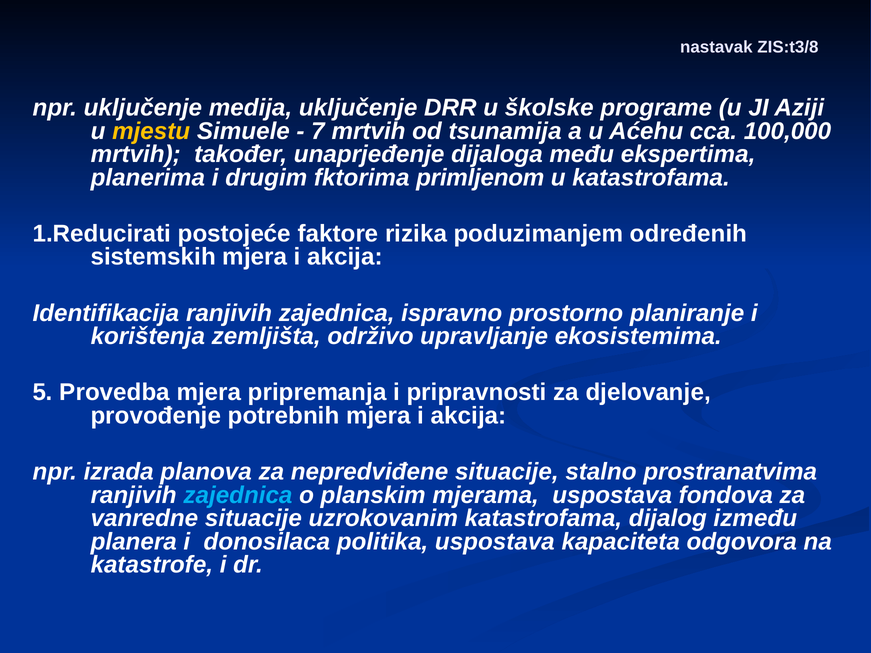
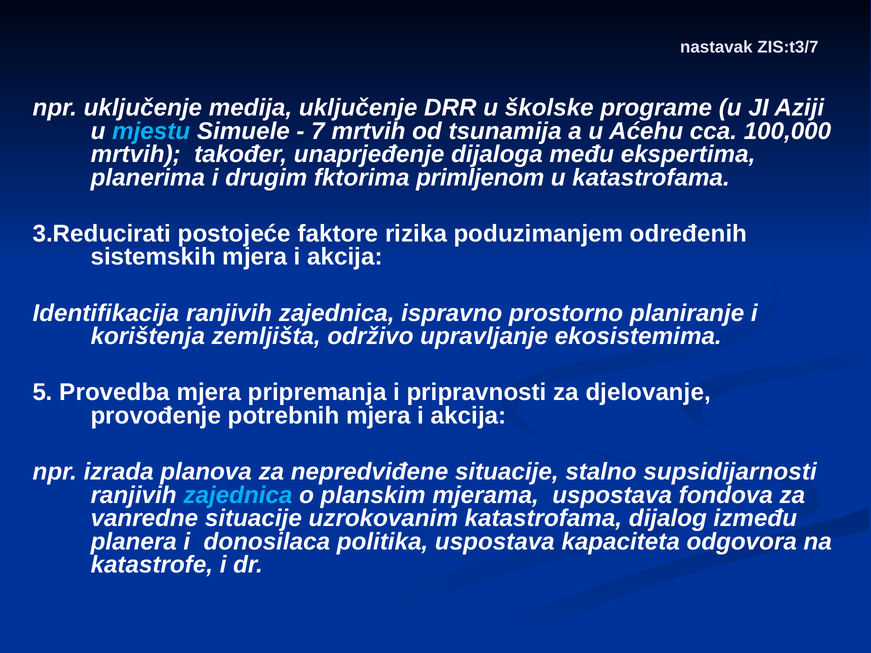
ZIS:t3/8: ZIS:t3/8 -> ZIS:t3/7
mjestu colour: yellow -> light blue
1.Reducirati: 1.Reducirati -> 3.Reducirati
prostranatvima: prostranatvima -> supsidijarnosti
